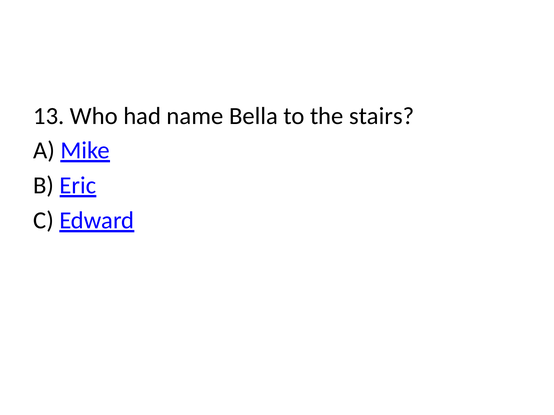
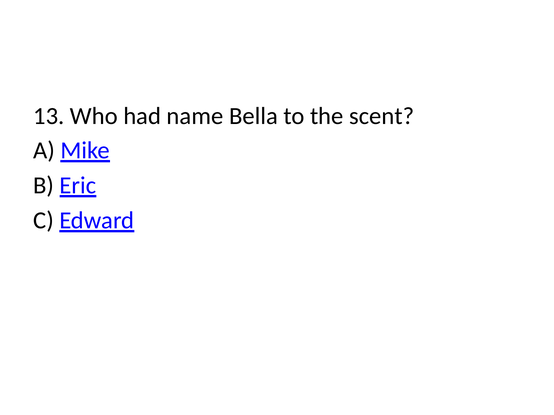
stairs: stairs -> scent
